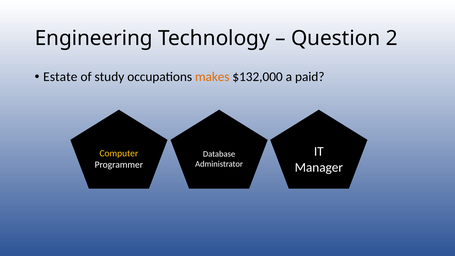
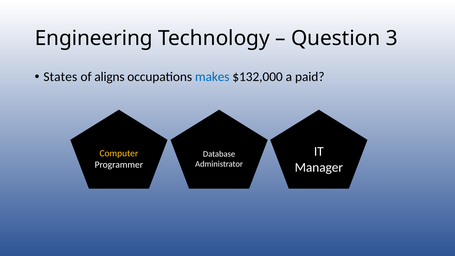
2: 2 -> 3
Estate: Estate -> States
study: study -> aligns
makes colour: orange -> blue
